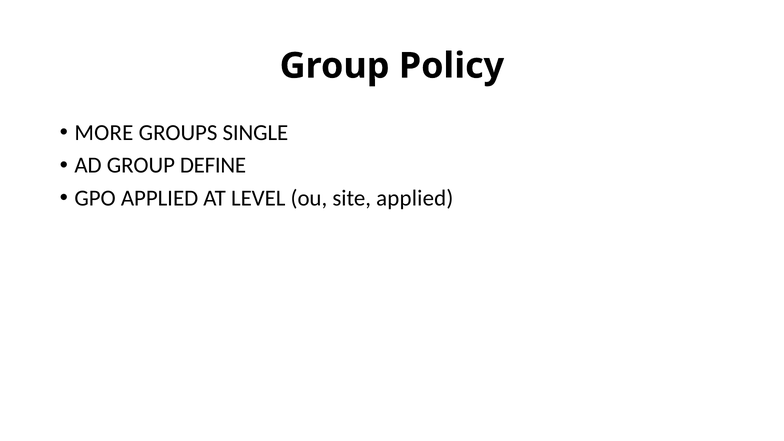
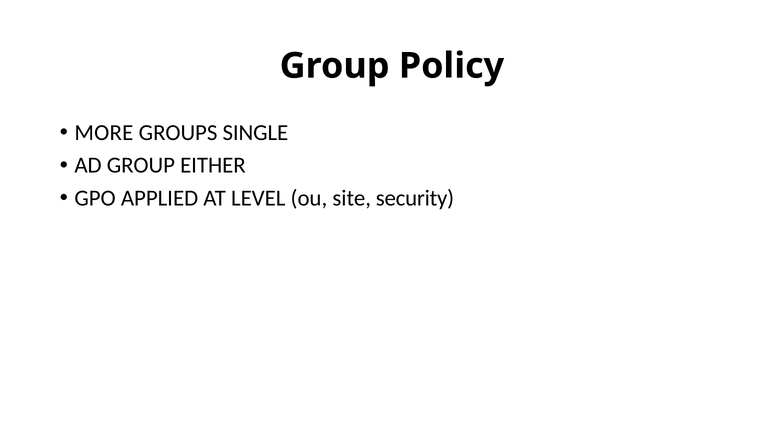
DEFINE: DEFINE -> EITHER
site applied: applied -> security
